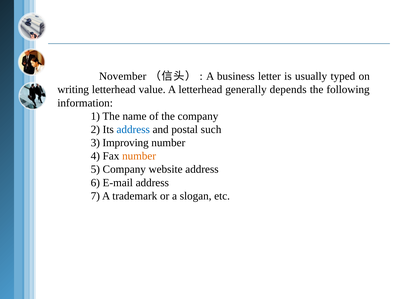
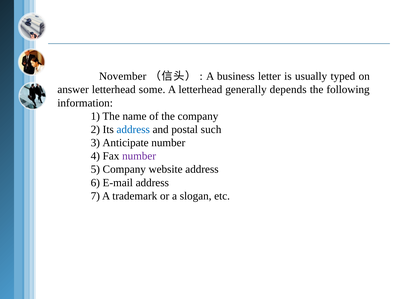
writing: writing -> answer
value: value -> some
Improving: Improving -> Anticipate
number at (139, 156) colour: orange -> purple
